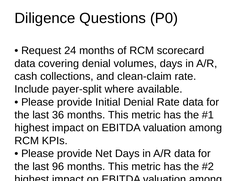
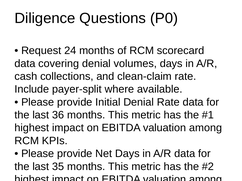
96: 96 -> 35
